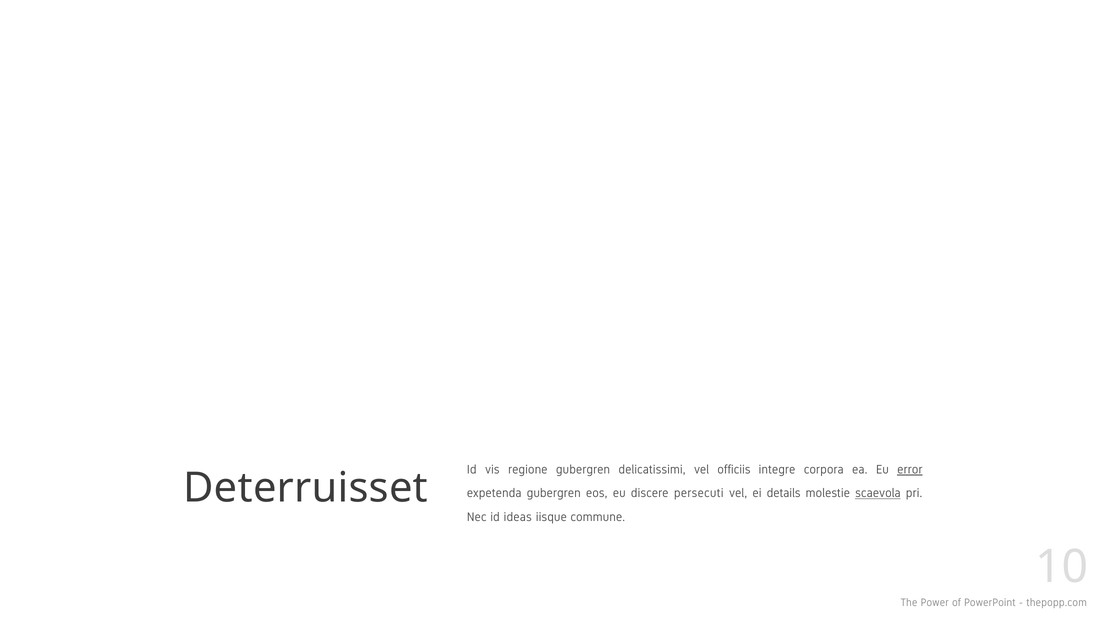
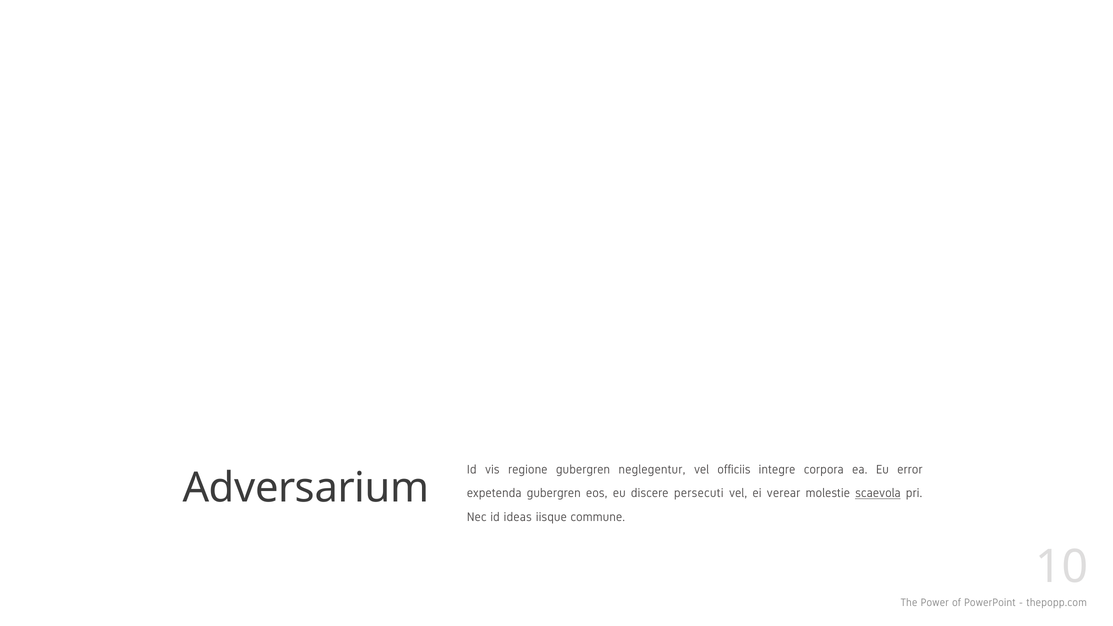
delicatissimi: delicatissimi -> neglegentur
error underline: present -> none
Deterruisset: Deterruisset -> Adversarium
details: details -> verear
